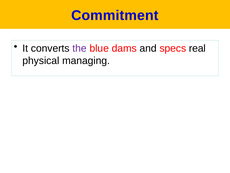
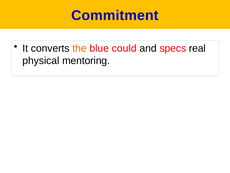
the colour: purple -> orange
dams: dams -> could
managing: managing -> mentoring
